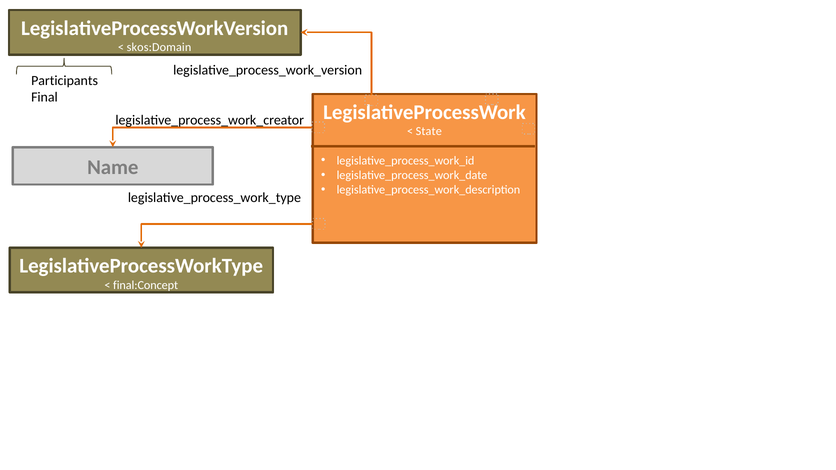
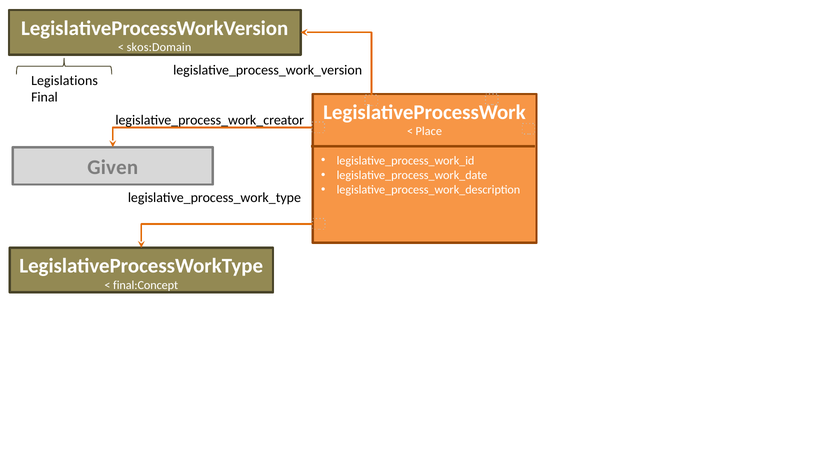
Participants: Participants -> Legislations
State: State -> Place
Name: Name -> Given
